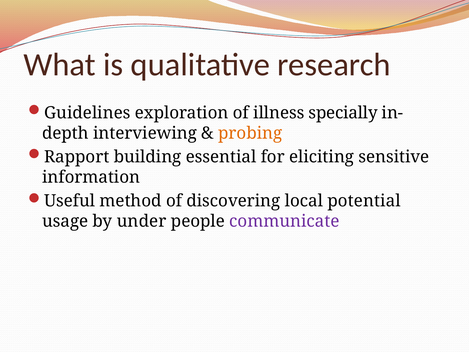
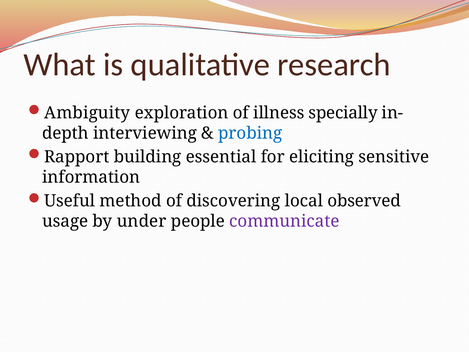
Guidelines: Guidelines -> Ambiguity
probing colour: orange -> blue
potential: potential -> observed
